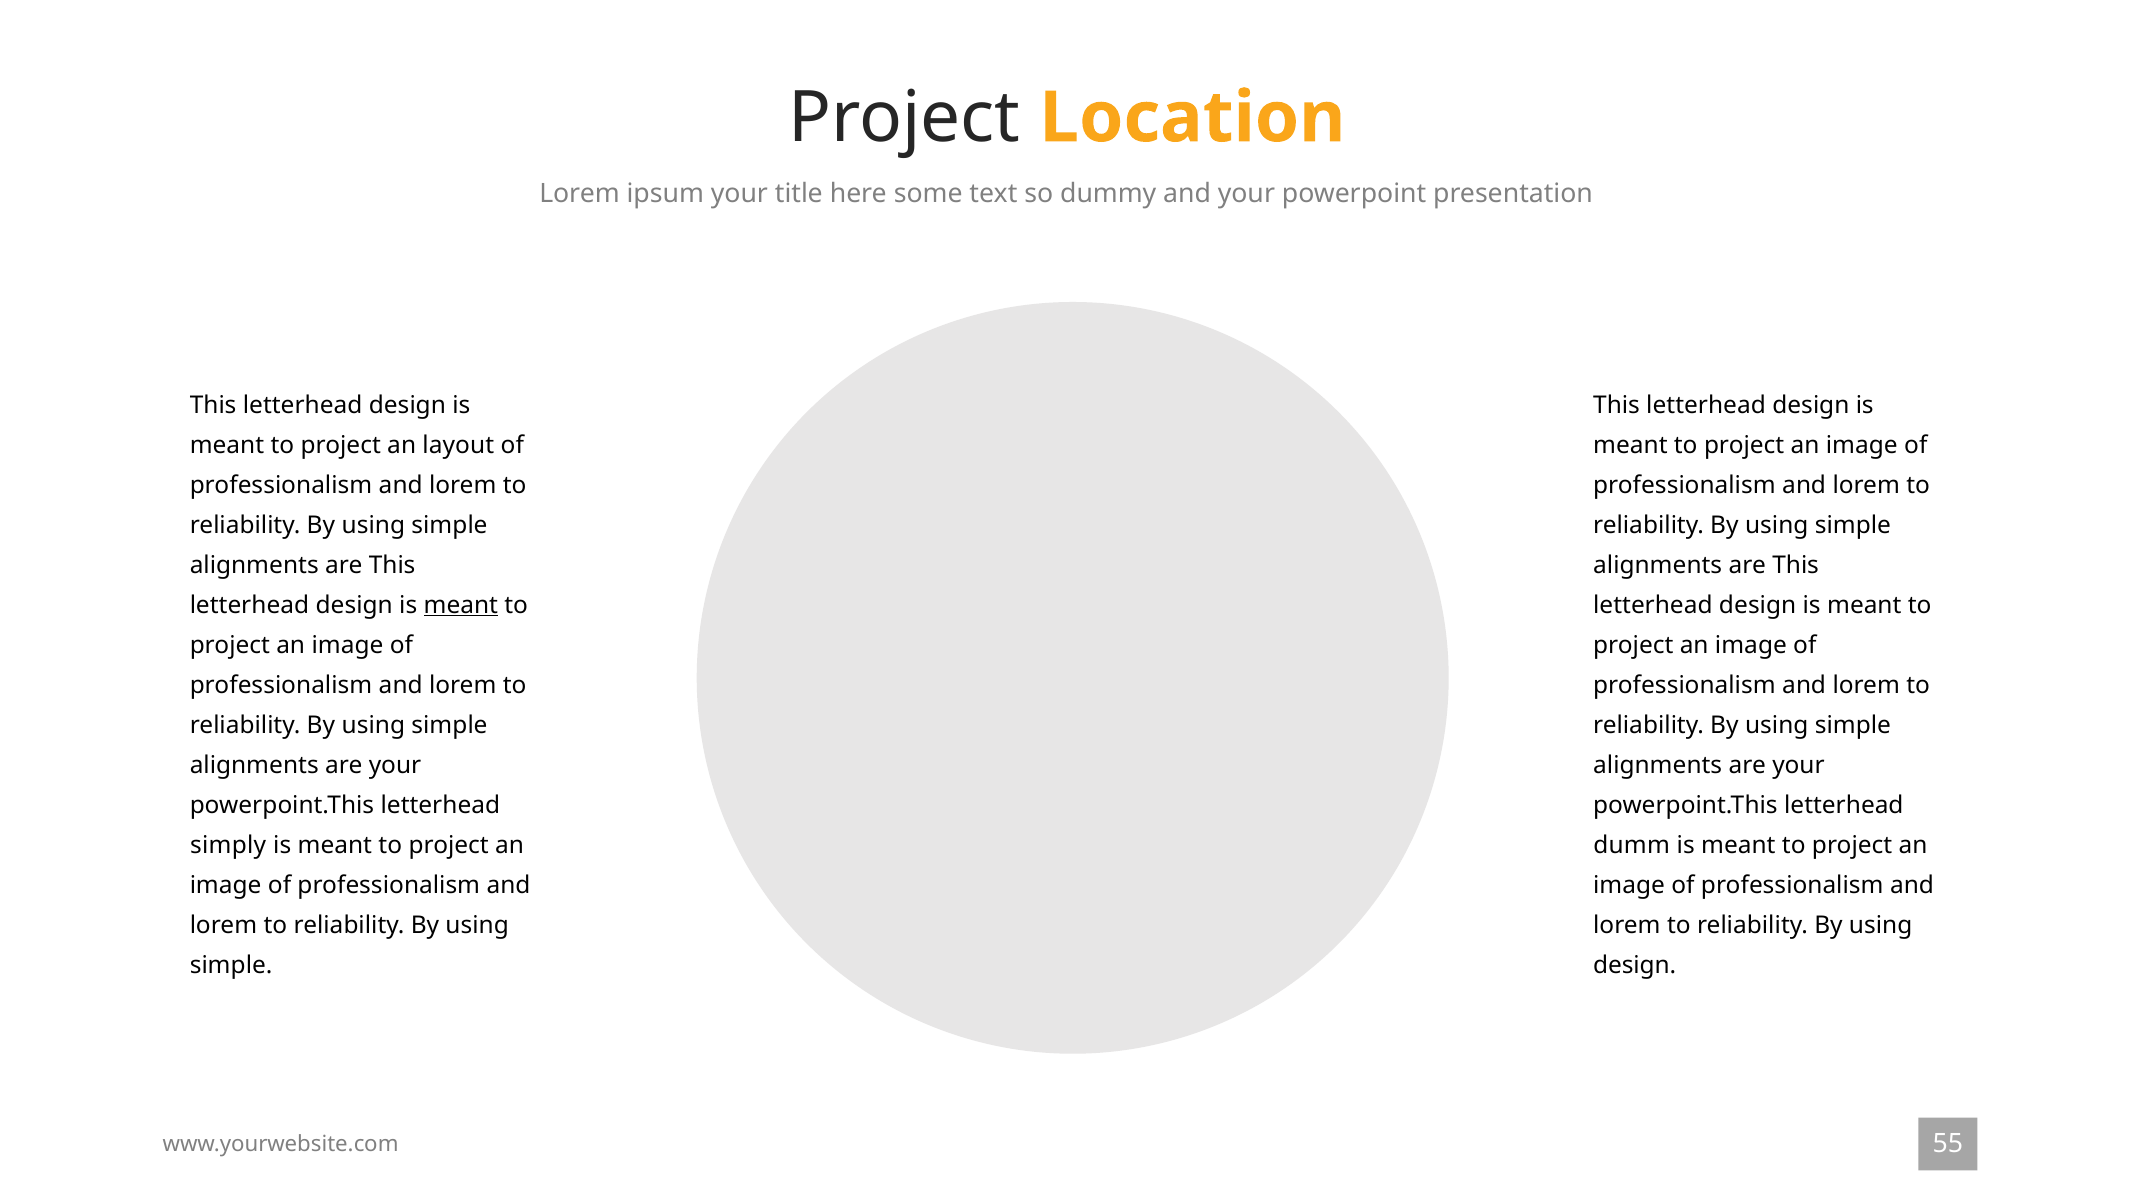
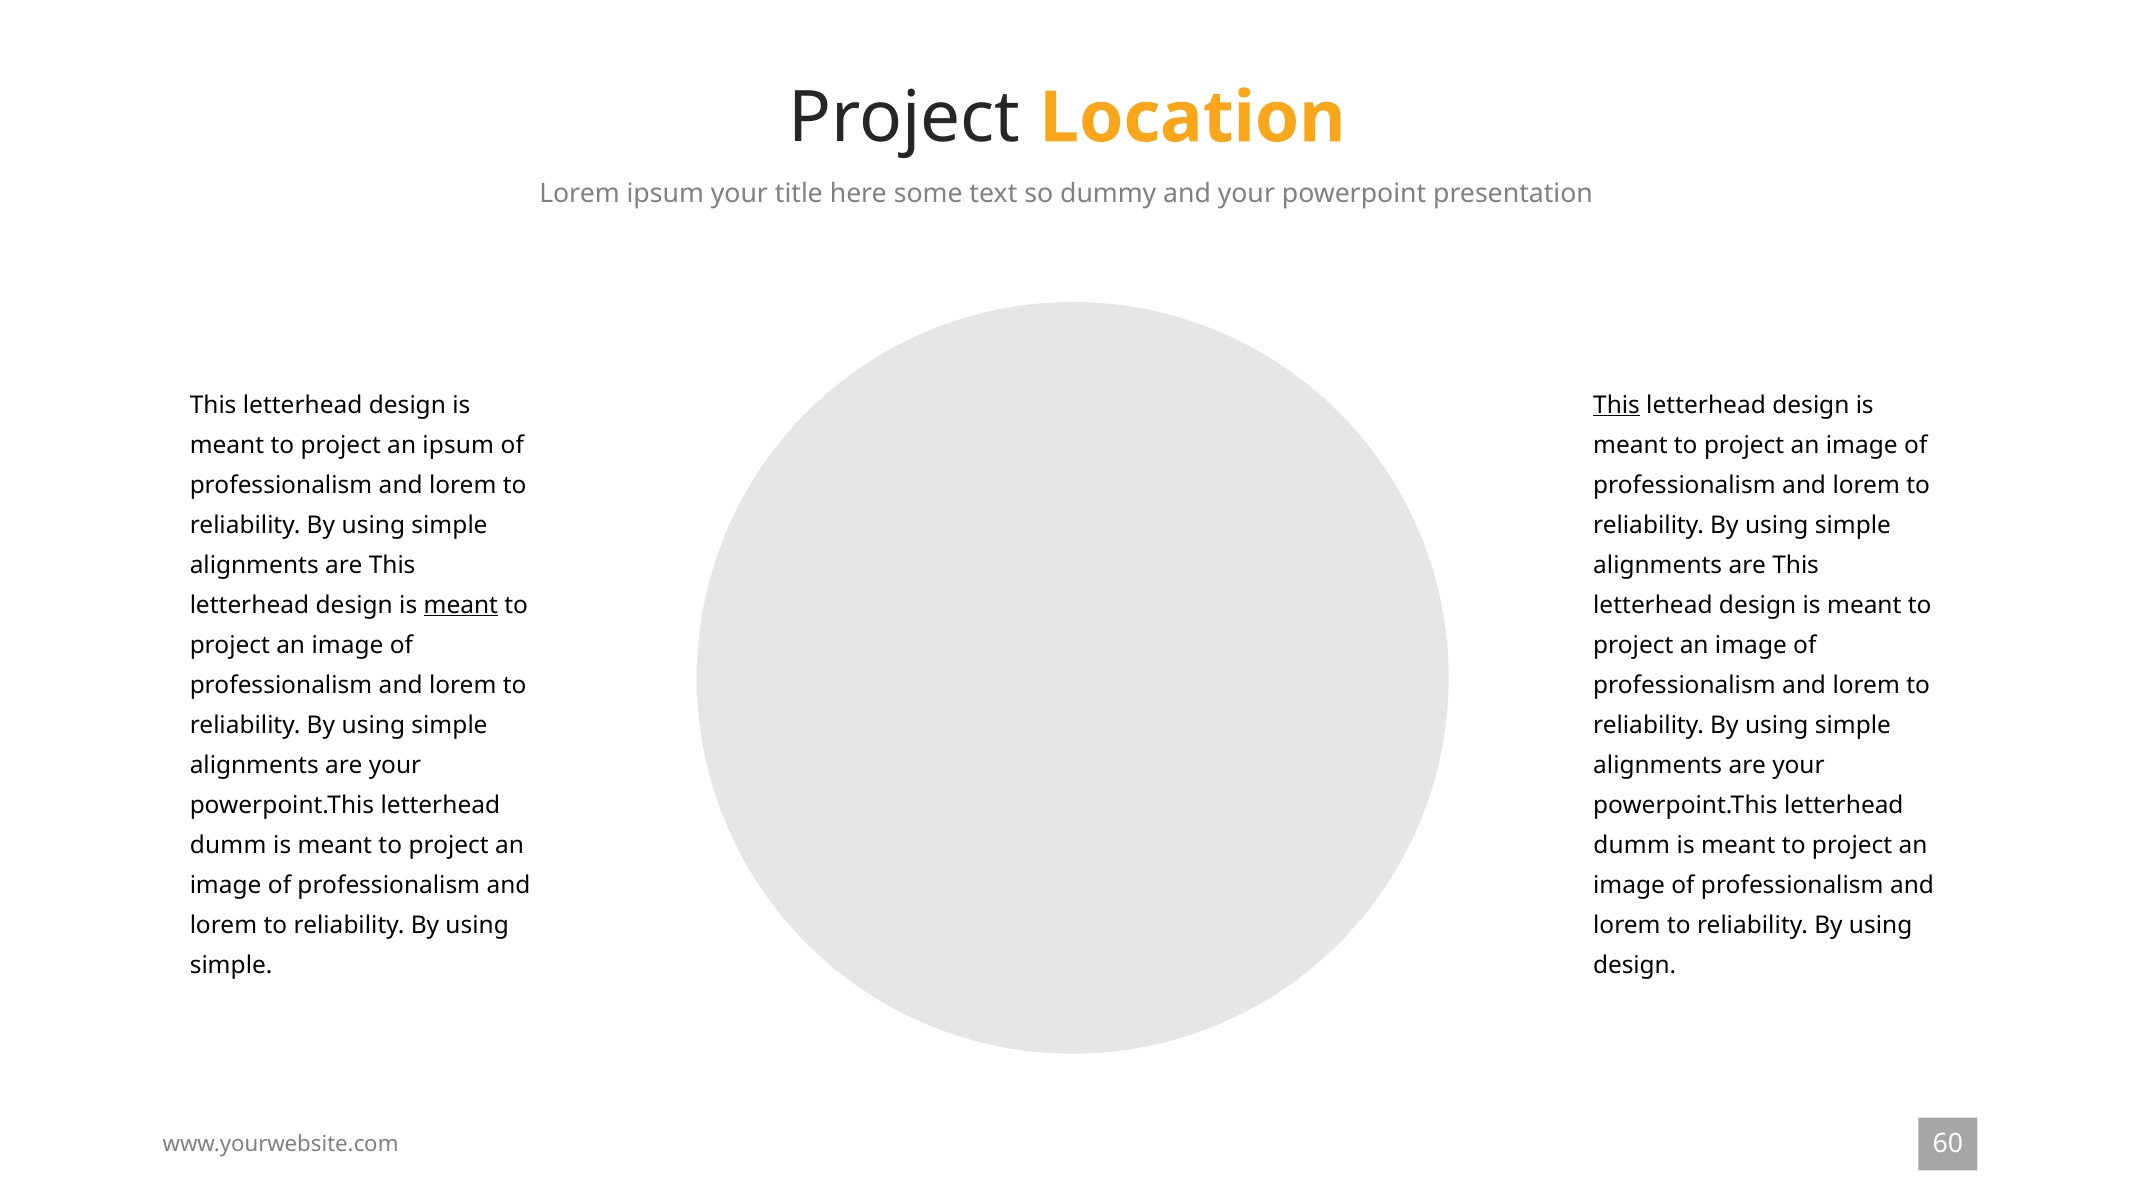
This at (1617, 405) underline: none -> present
an layout: layout -> ipsum
simply at (228, 845): simply -> dumm
55: 55 -> 60
